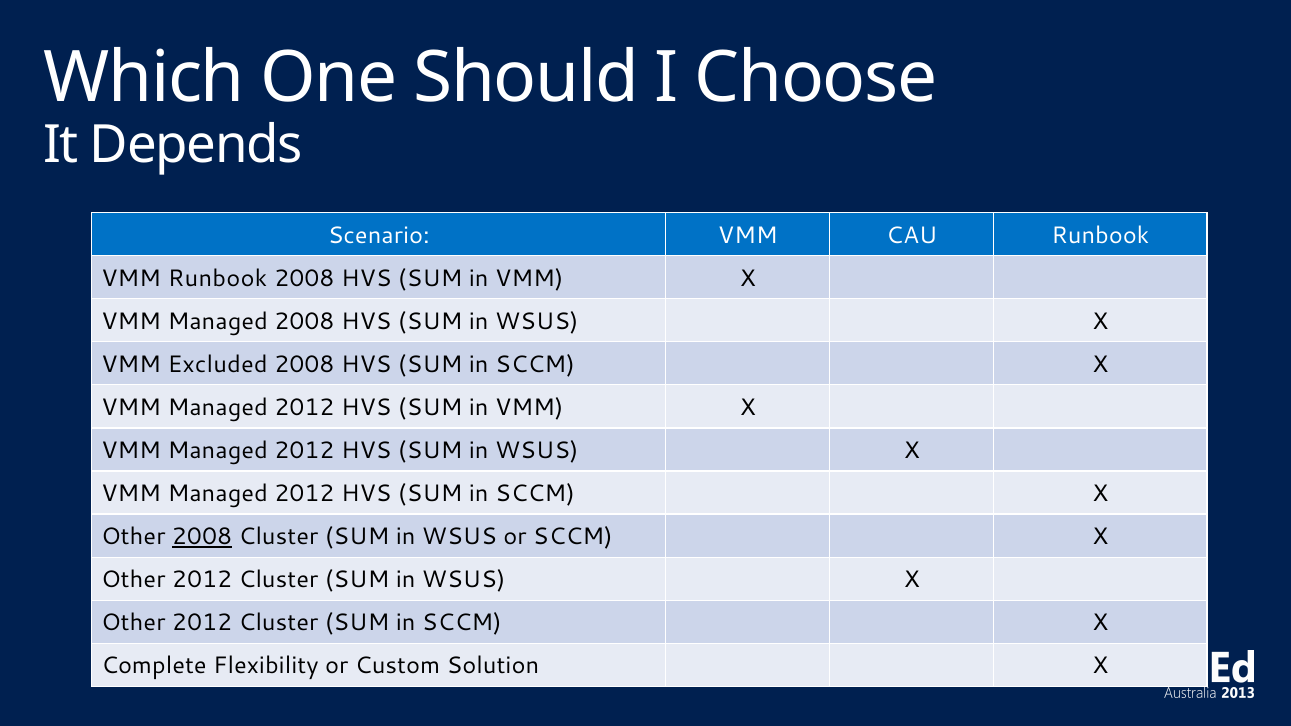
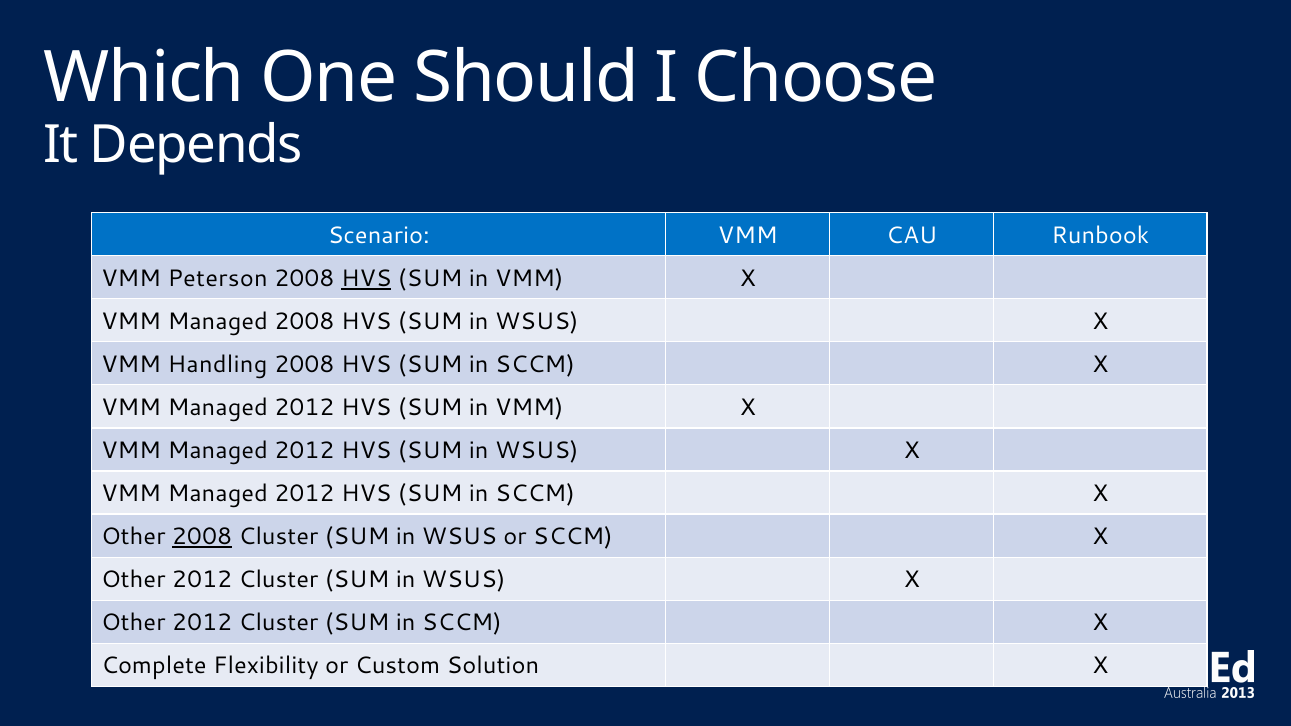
VMM Runbook: Runbook -> Peterson
HVS at (366, 279) underline: none -> present
Excluded: Excluded -> Handling
